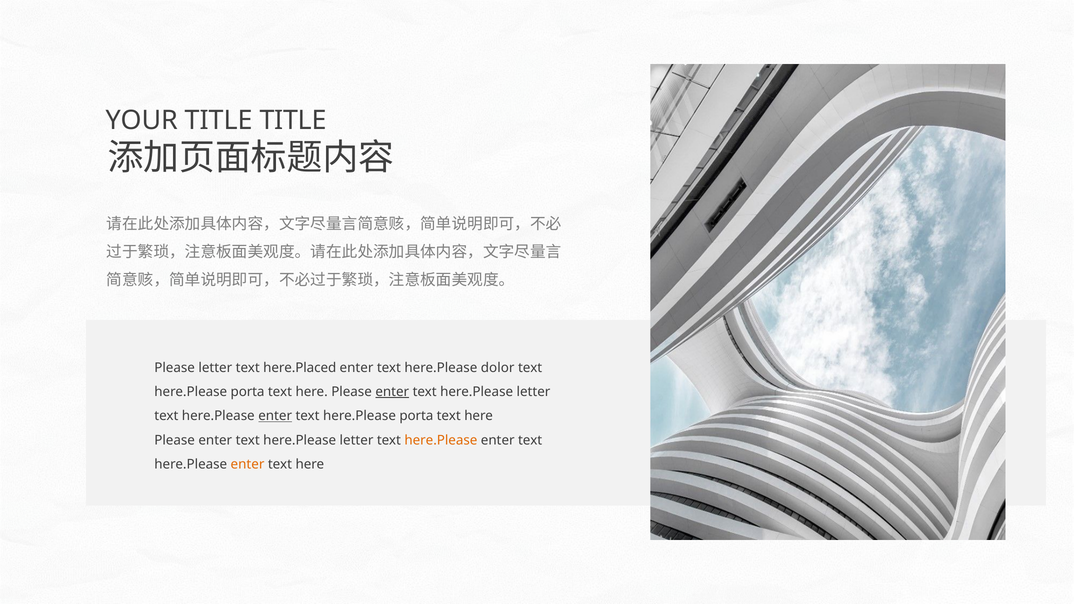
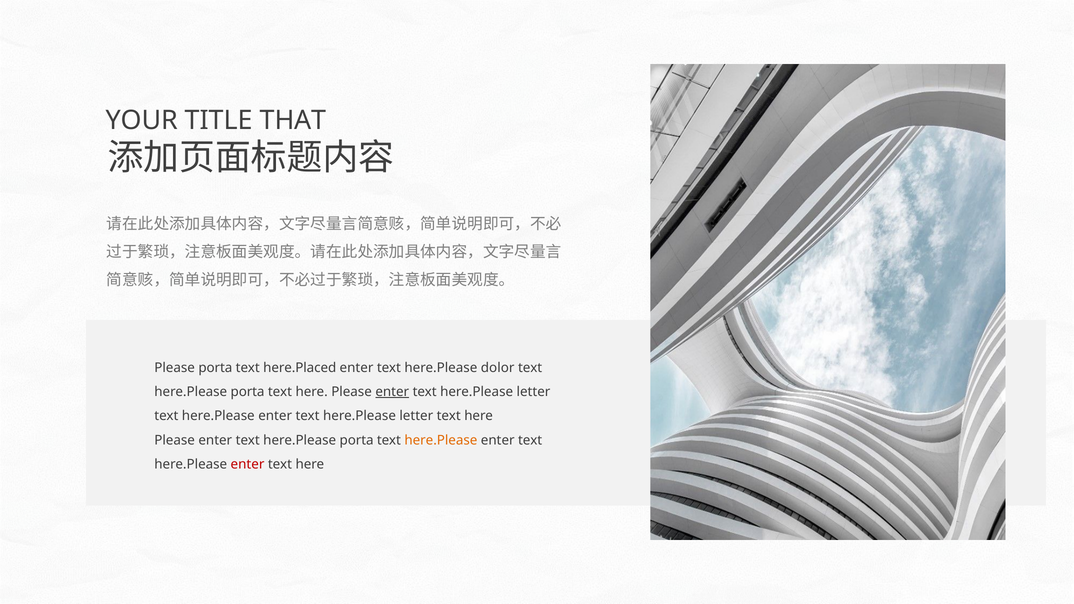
TITLE TITLE: TITLE -> THAT
Please letter: letter -> porta
enter at (275, 416) underline: present -> none
porta at (416, 416): porta -> letter
letter at (357, 440): letter -> porta
enter at (248, 464) colour: orange -> red
